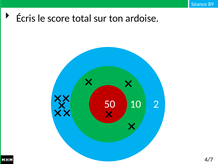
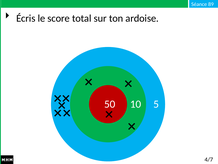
2: 2 -> 5
